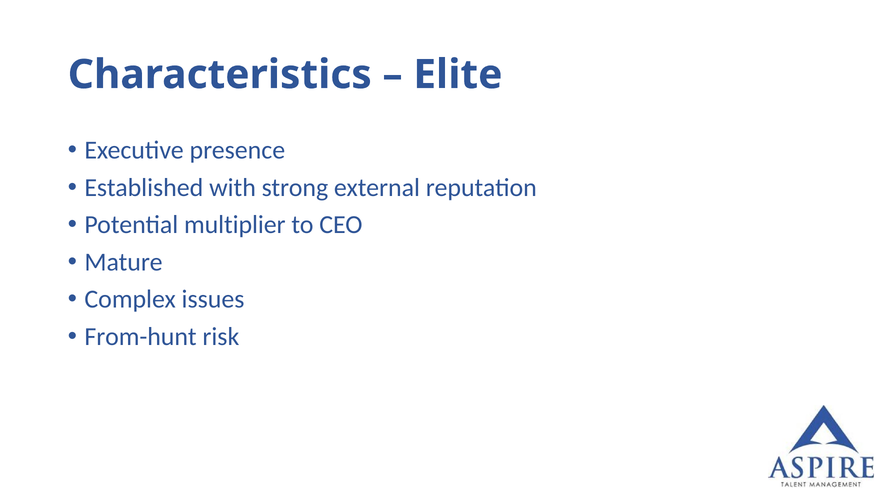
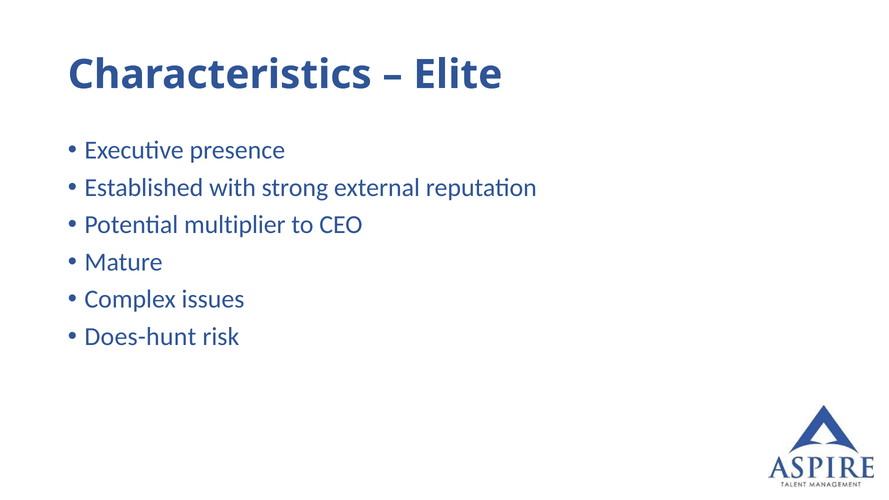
From-hunt: From-hunt -> Does-hunt
